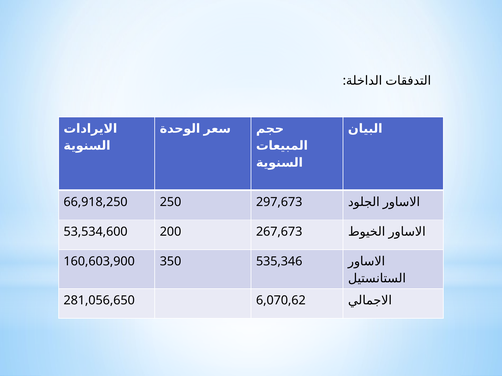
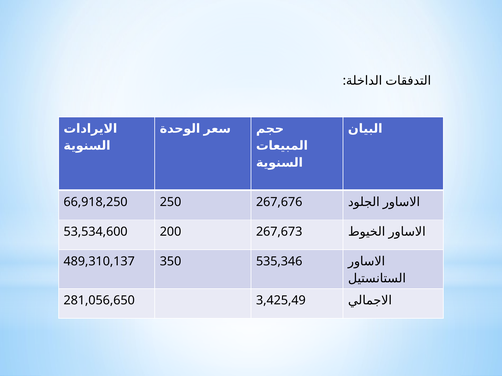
297,673: 297,673 -> 267,676
160,603,900: 160,603,900 -> 489,310,137
6,070,62: 6,070,62 -> 3,425,49
